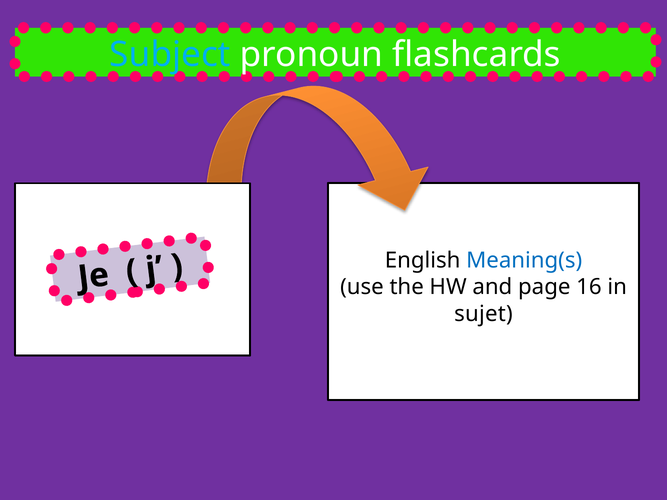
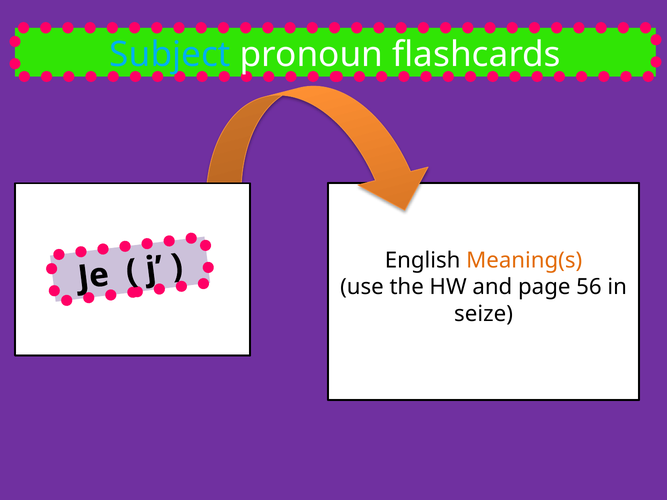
Meaning(s colour: blue -> orange
16: 16 -> 56
sujet: sujet -> seize
